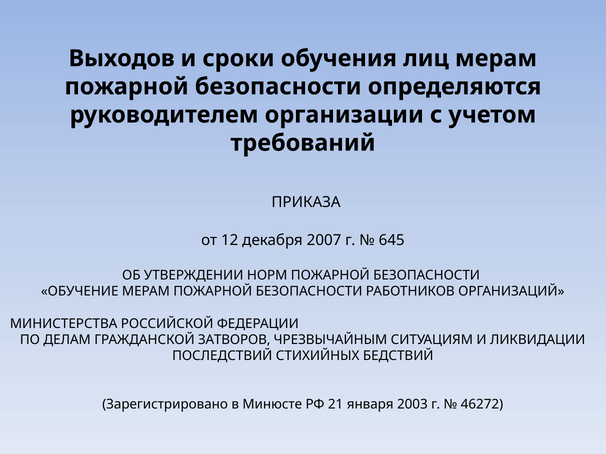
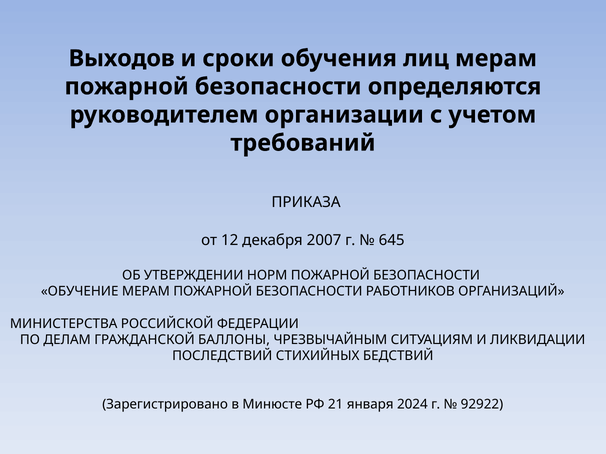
ЗАТВОРОВ: ЗАТВОРОВ -> БАЛЛОНЫ
2003: 2003 -> 2024
46272: 46272 -> 92922
